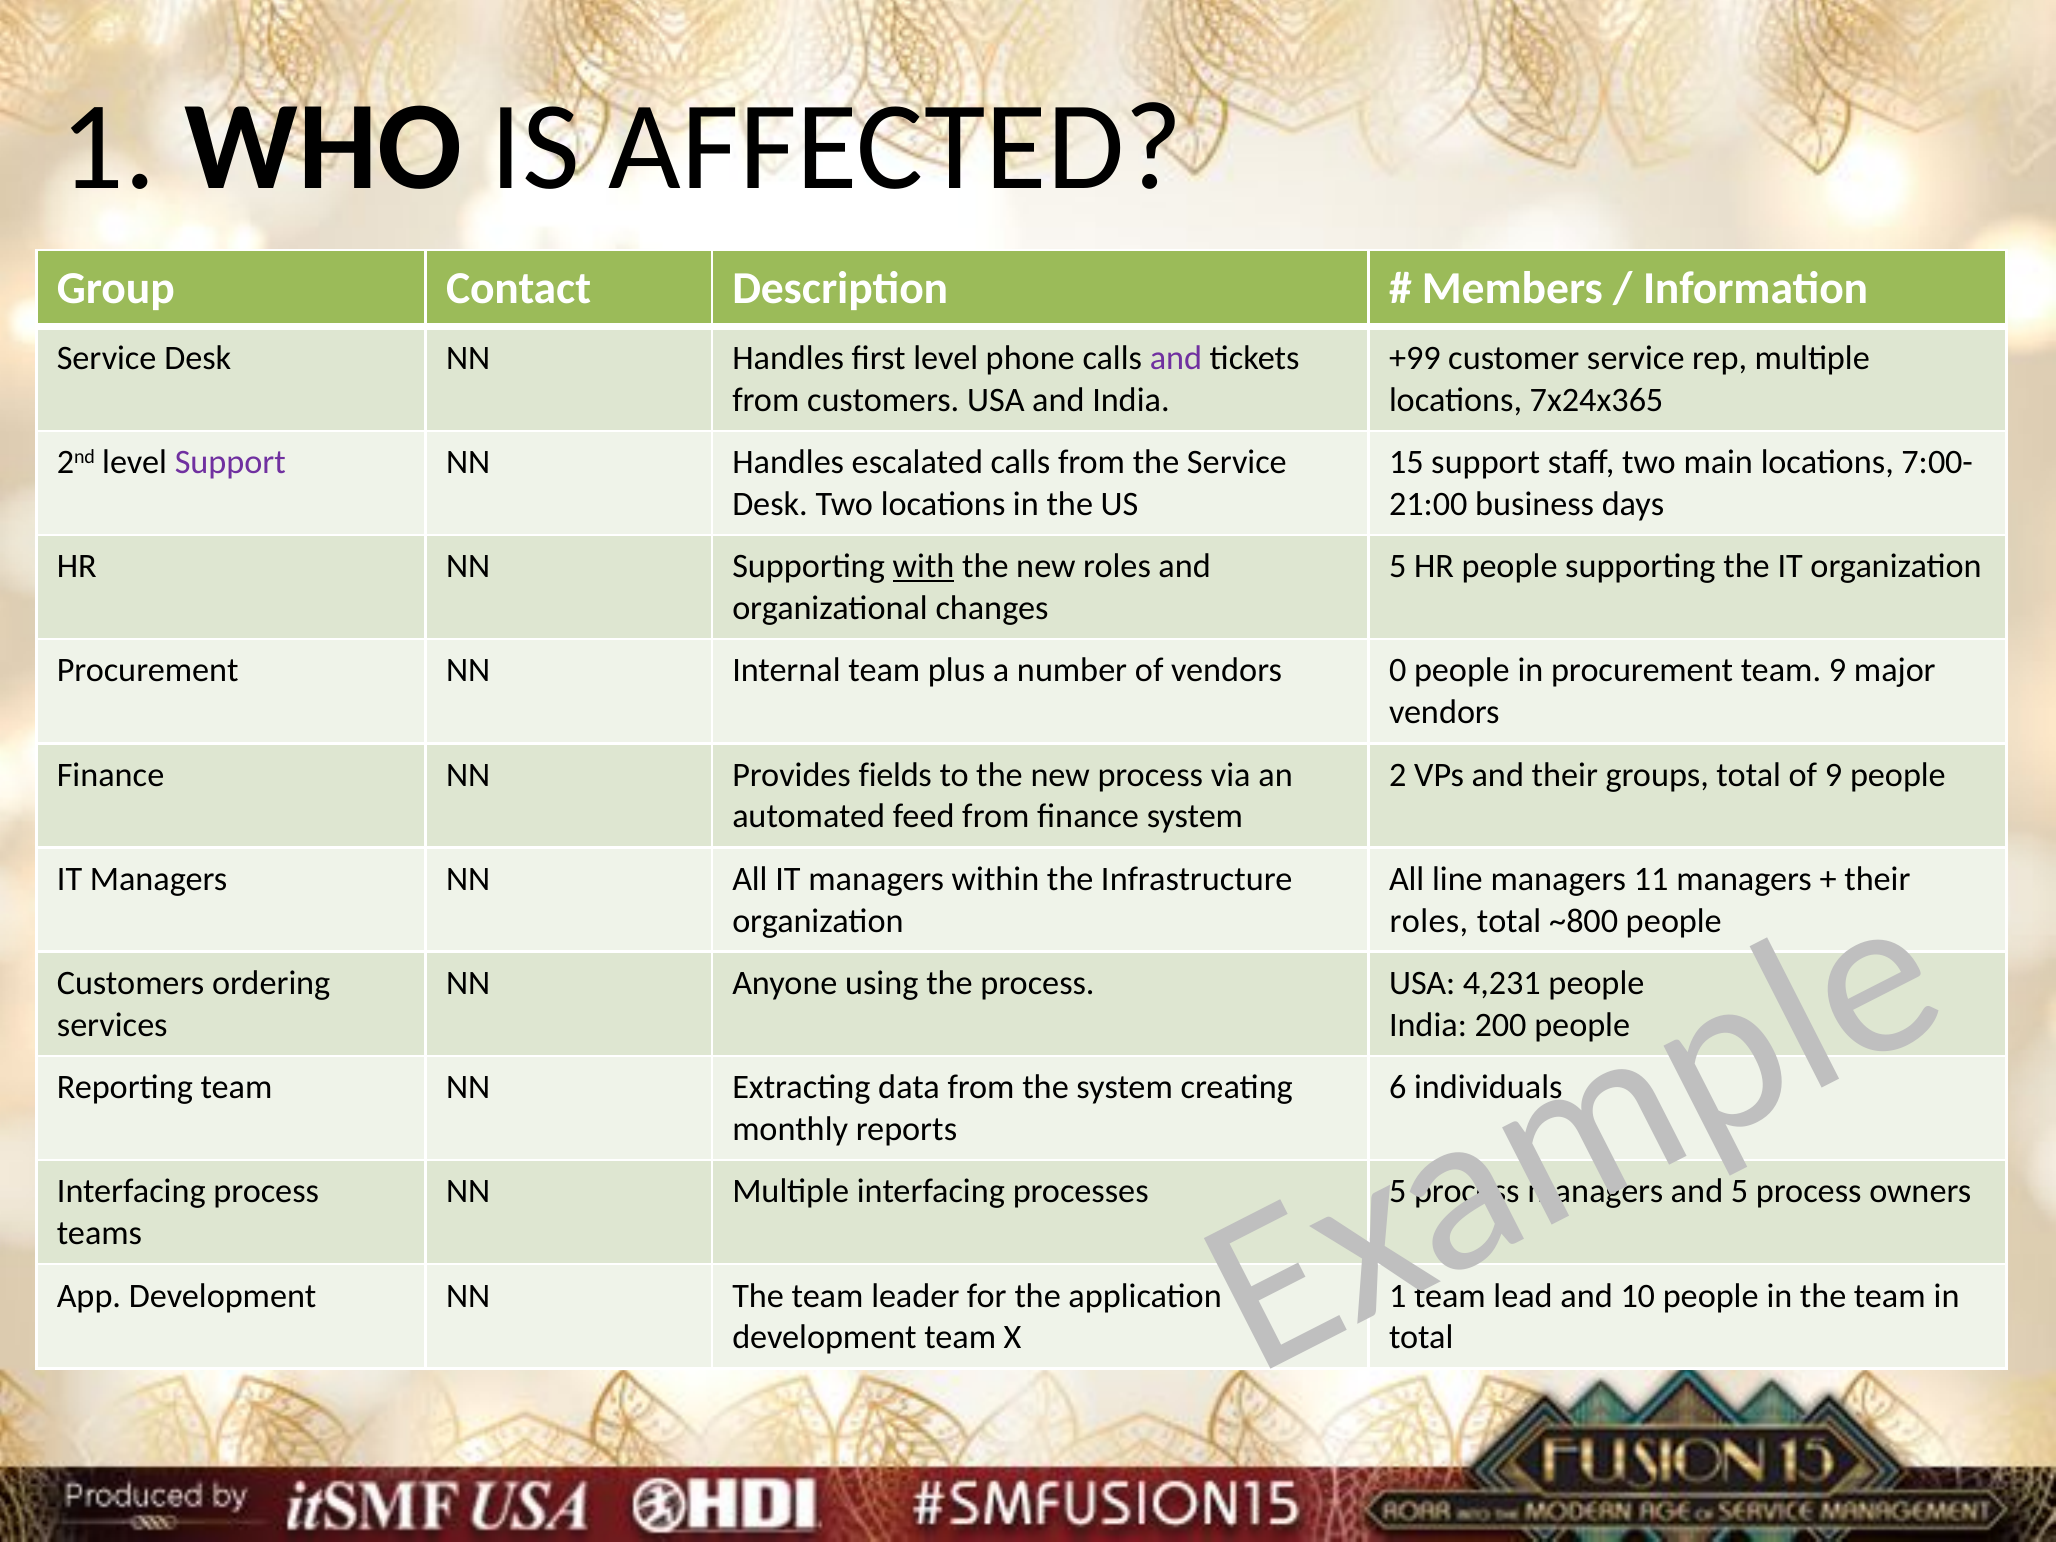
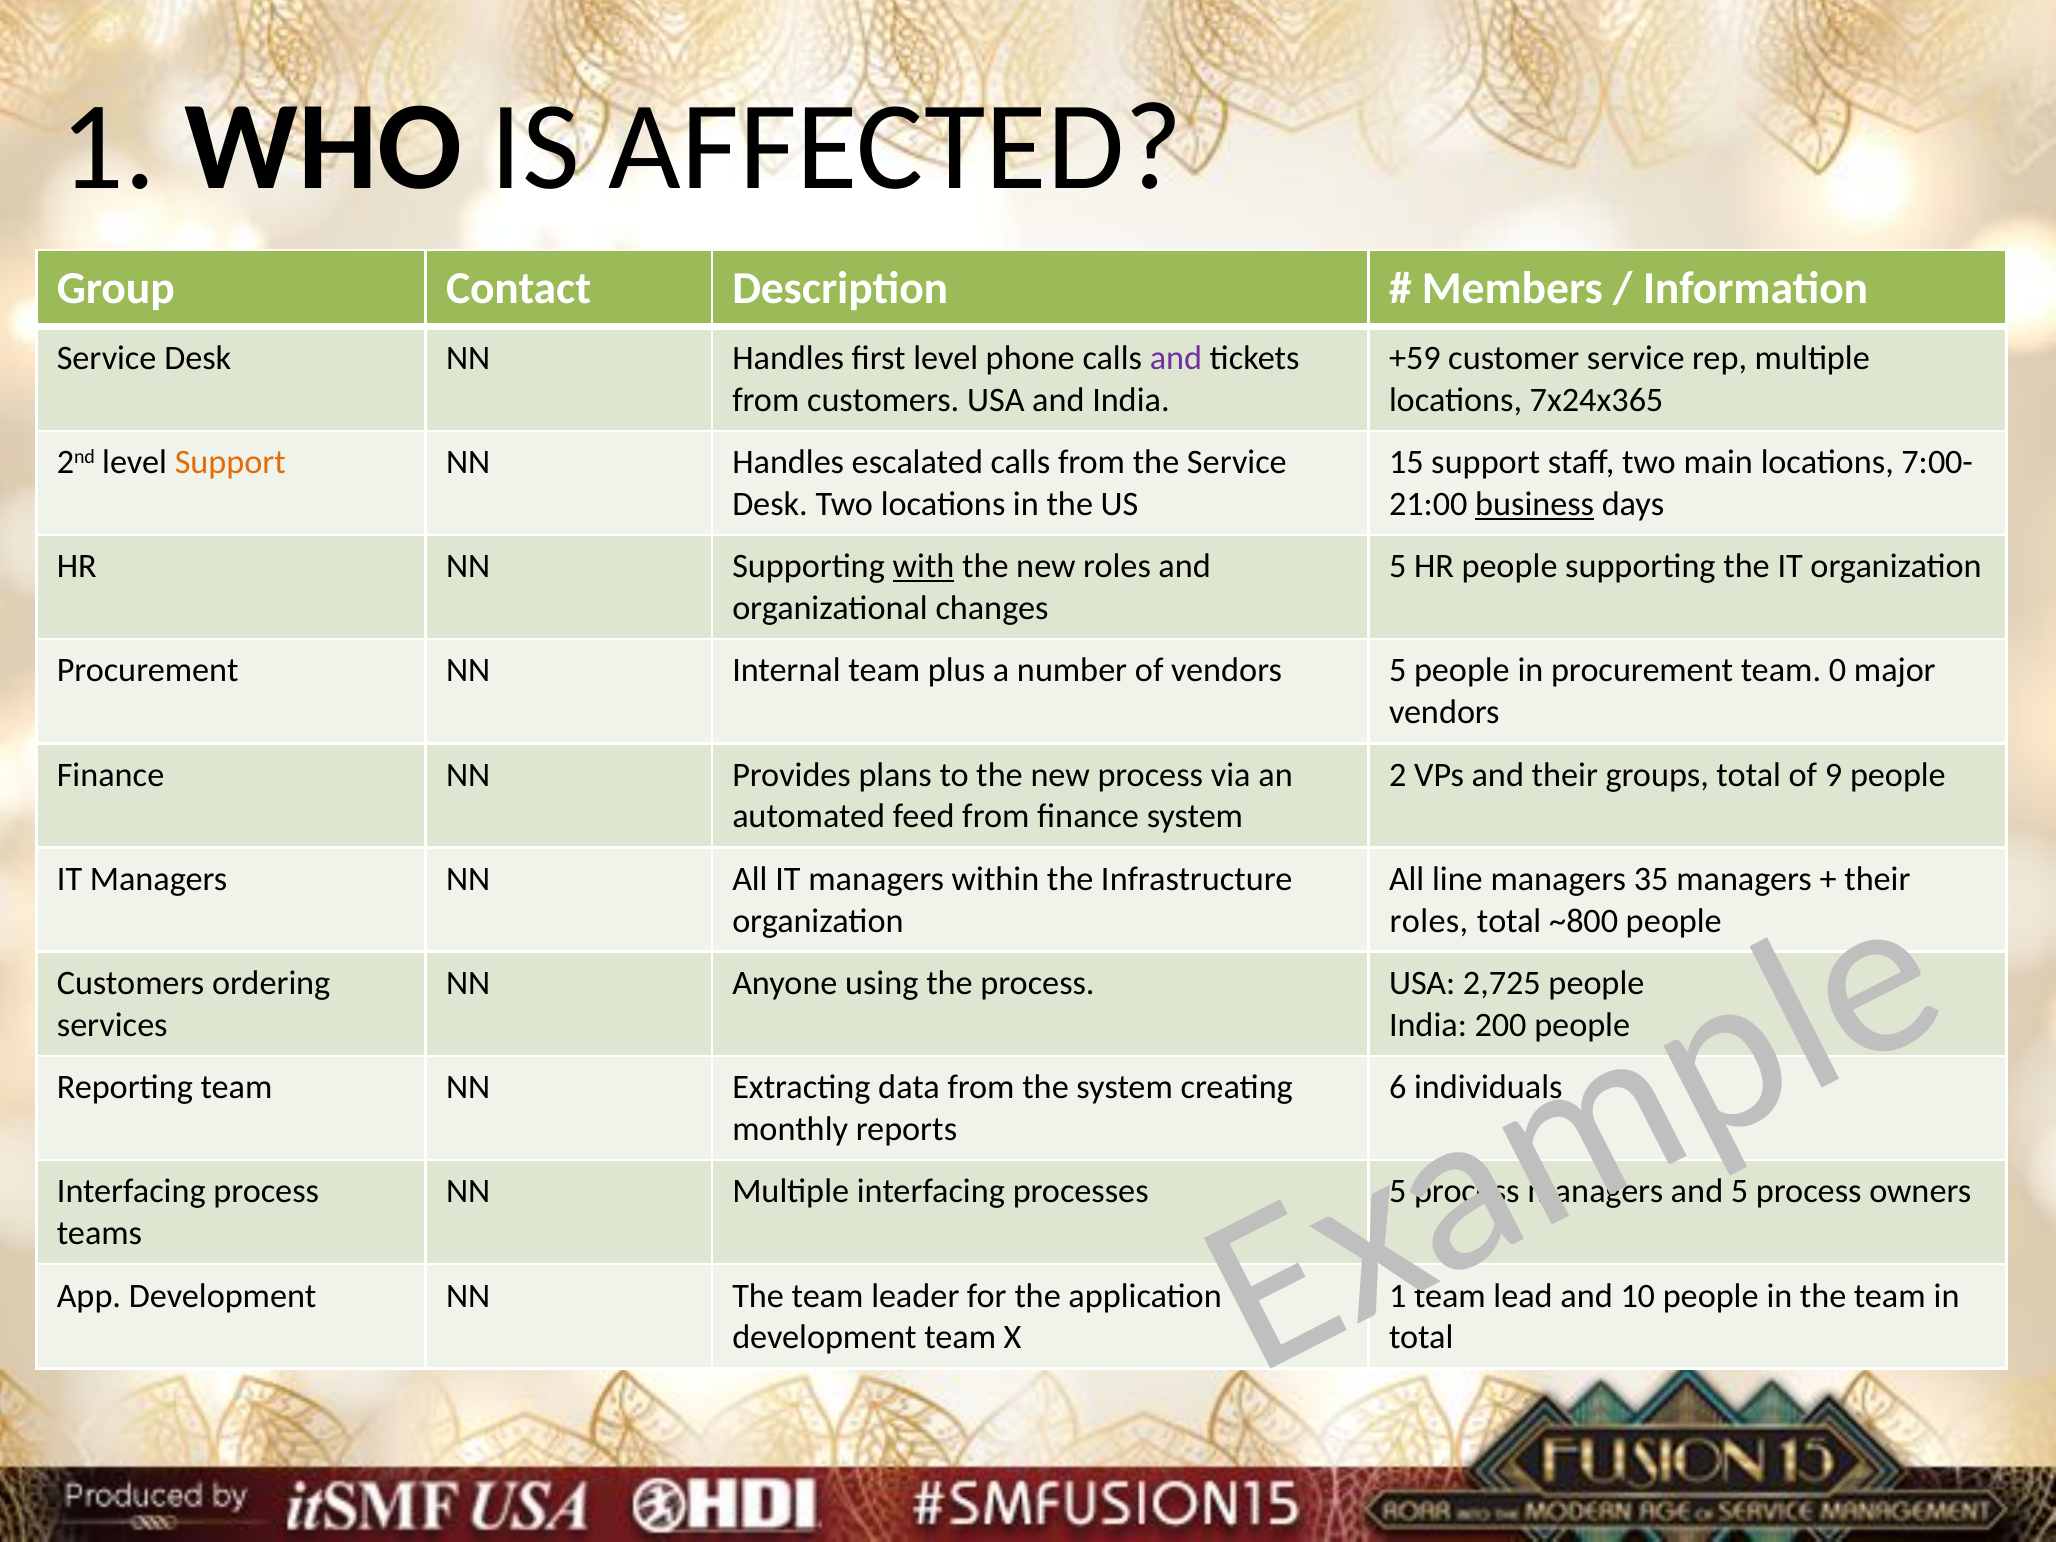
+99: +99 -> +59
Support at (230, 462) colour: purple -> orange
business underline: none -> present
vendors 0: 0 -> 5
team 9: 9 -> 0
fields: fields -> plans
11: 11 -> 35
4,231: 4,231 -> 2,725
